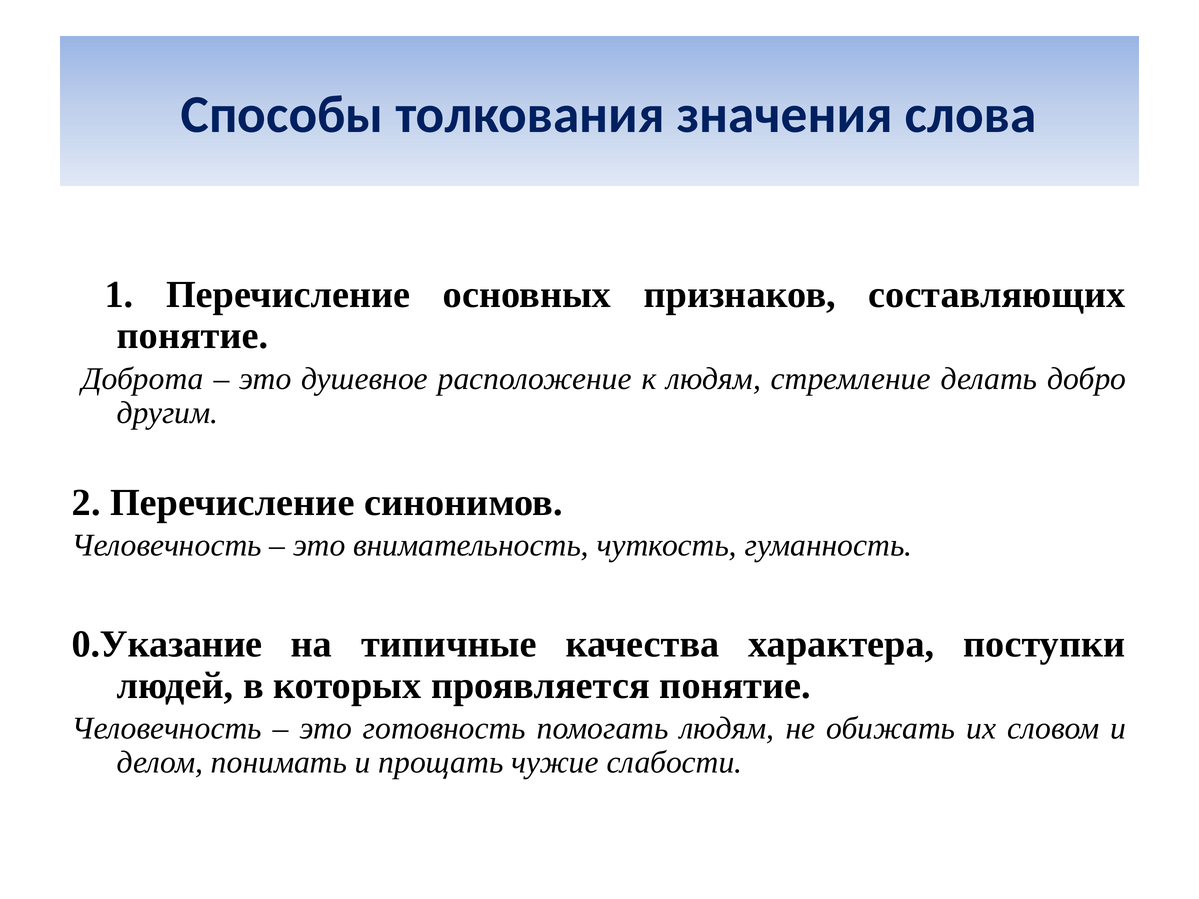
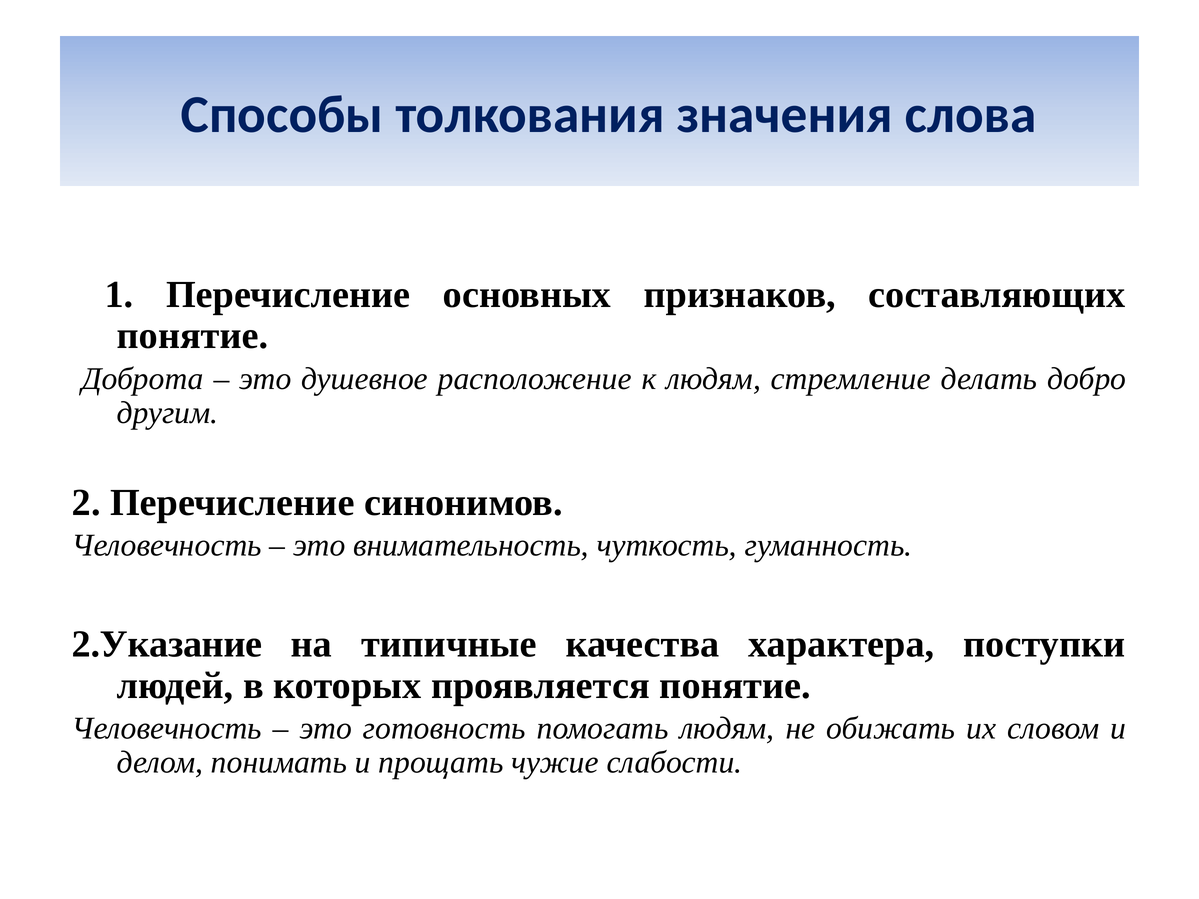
0.Указание: 0.Указание -> 2.Указание
